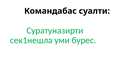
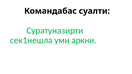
бурес: бурес -> аркни
